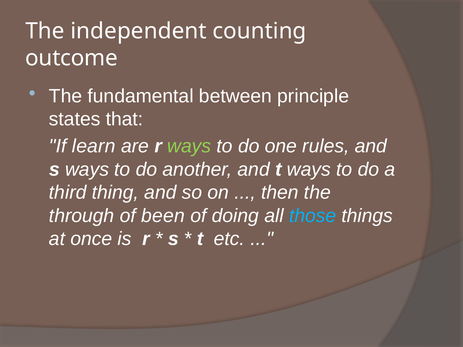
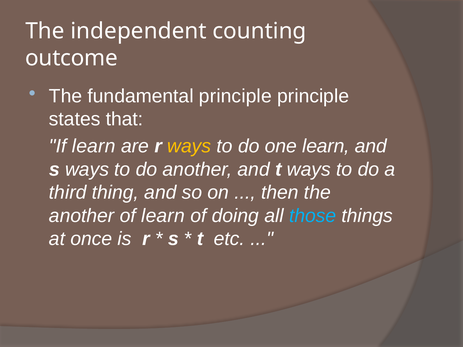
fundamental between: between -> principle
ways at (189, 146) colour: light green -> yellow
one rules: rules -> learn
through at (82, 216): through -> another
of been: been -> learn
